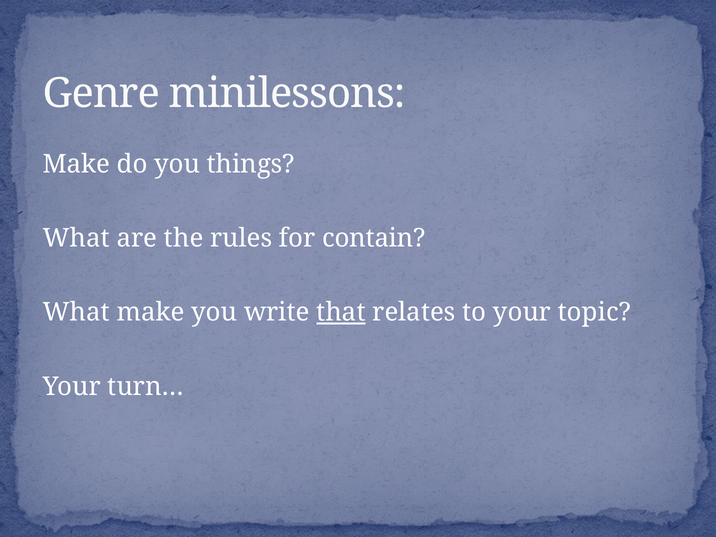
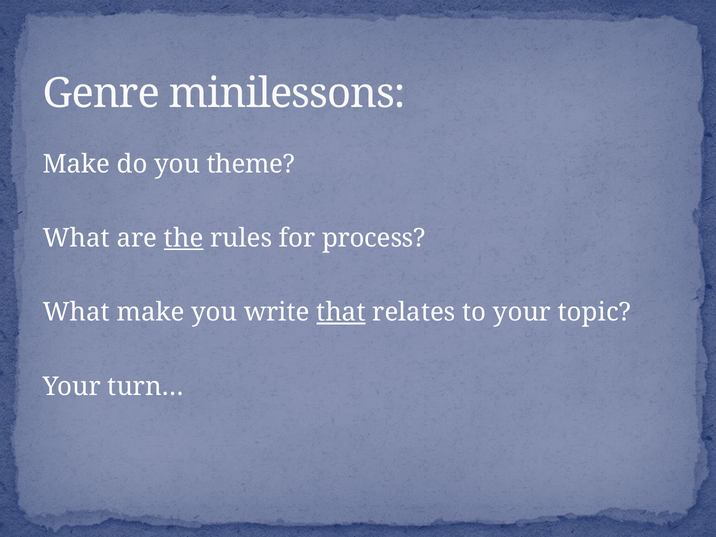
things: things -> theme
the underline: none -> present
contain: contain -> process
